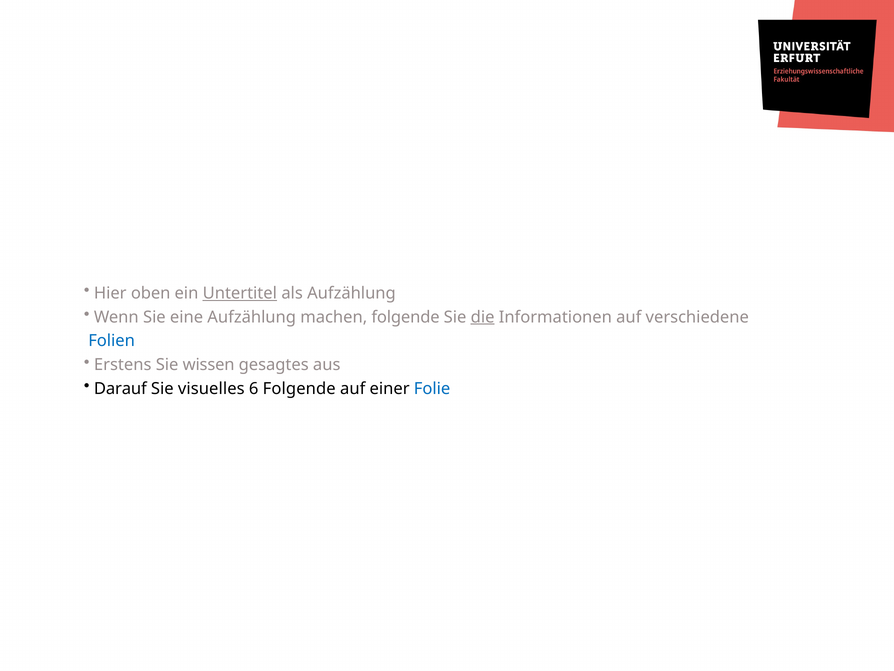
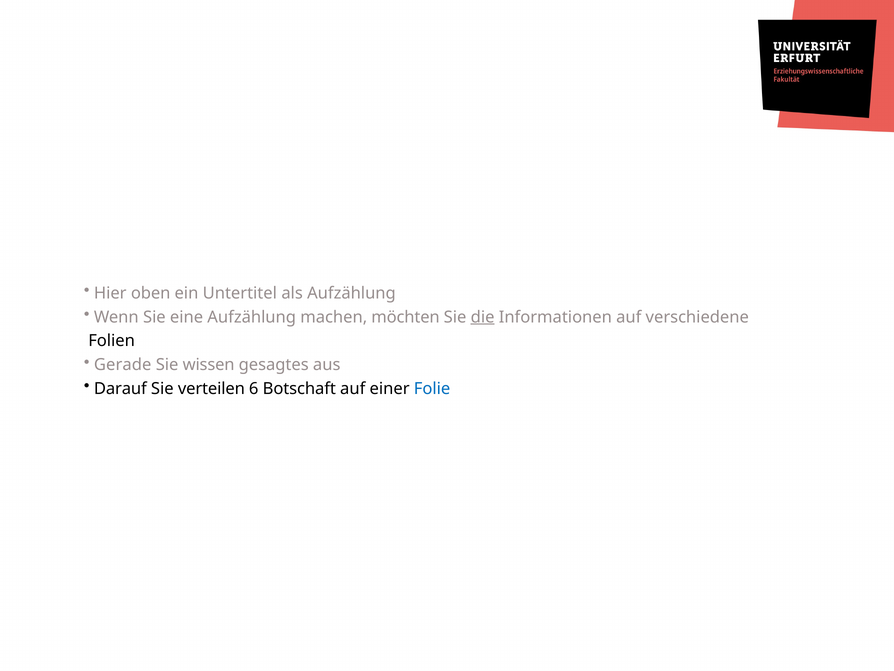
Untertitel underline: present -> none
machen folgende: folgende -> möchten
Folien colour: blue -> black
Erstens: Erstens -> Gerade
visuelles: visuelles -> verteilen
6 Folgende: Folgende -> Botschaft
